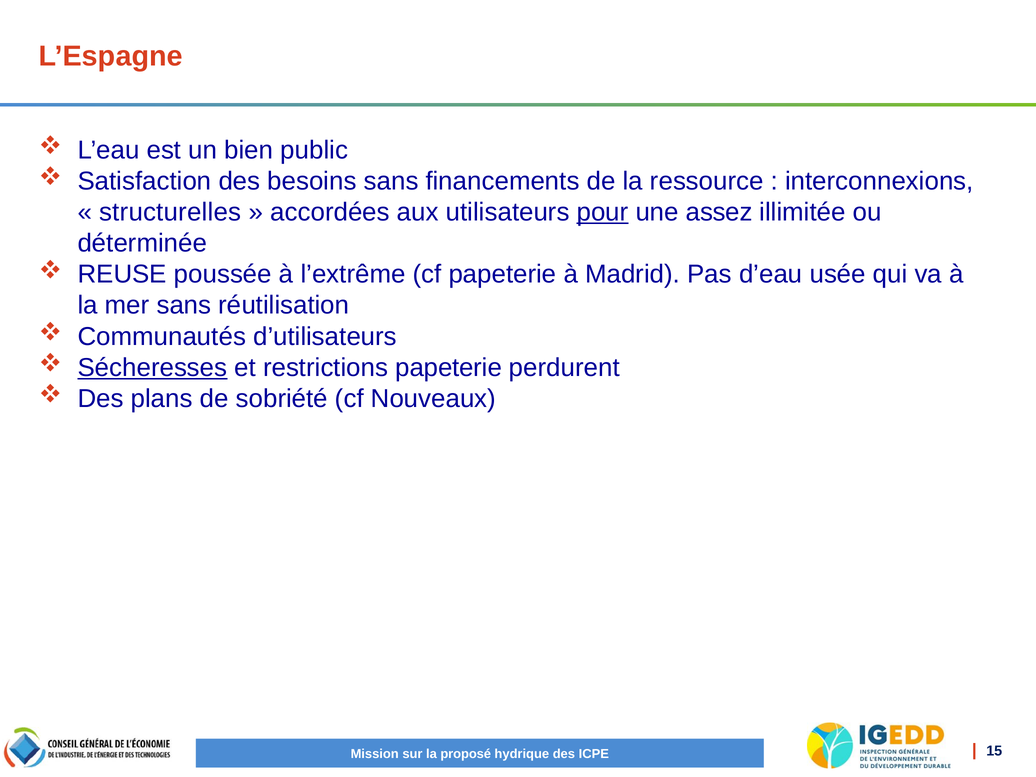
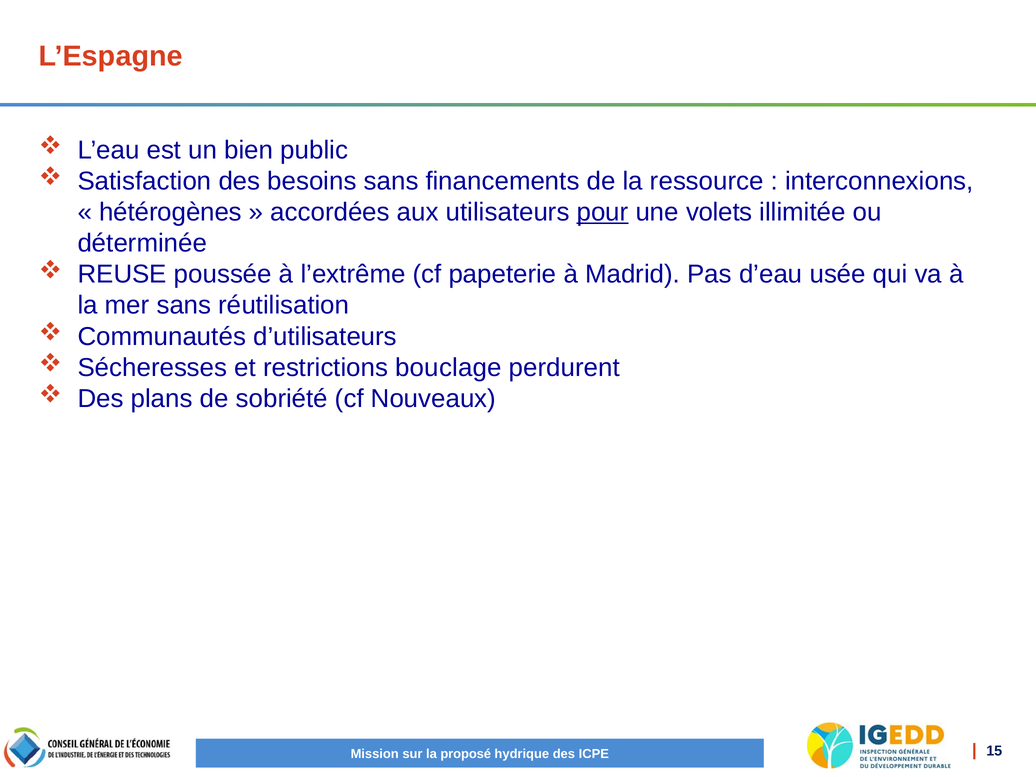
structurelles: structurelles -> hétérogènes
assez: assez -> volets
Sécheresses underline: present -> none
restrictions papeterie: papeterie -> bouclage
